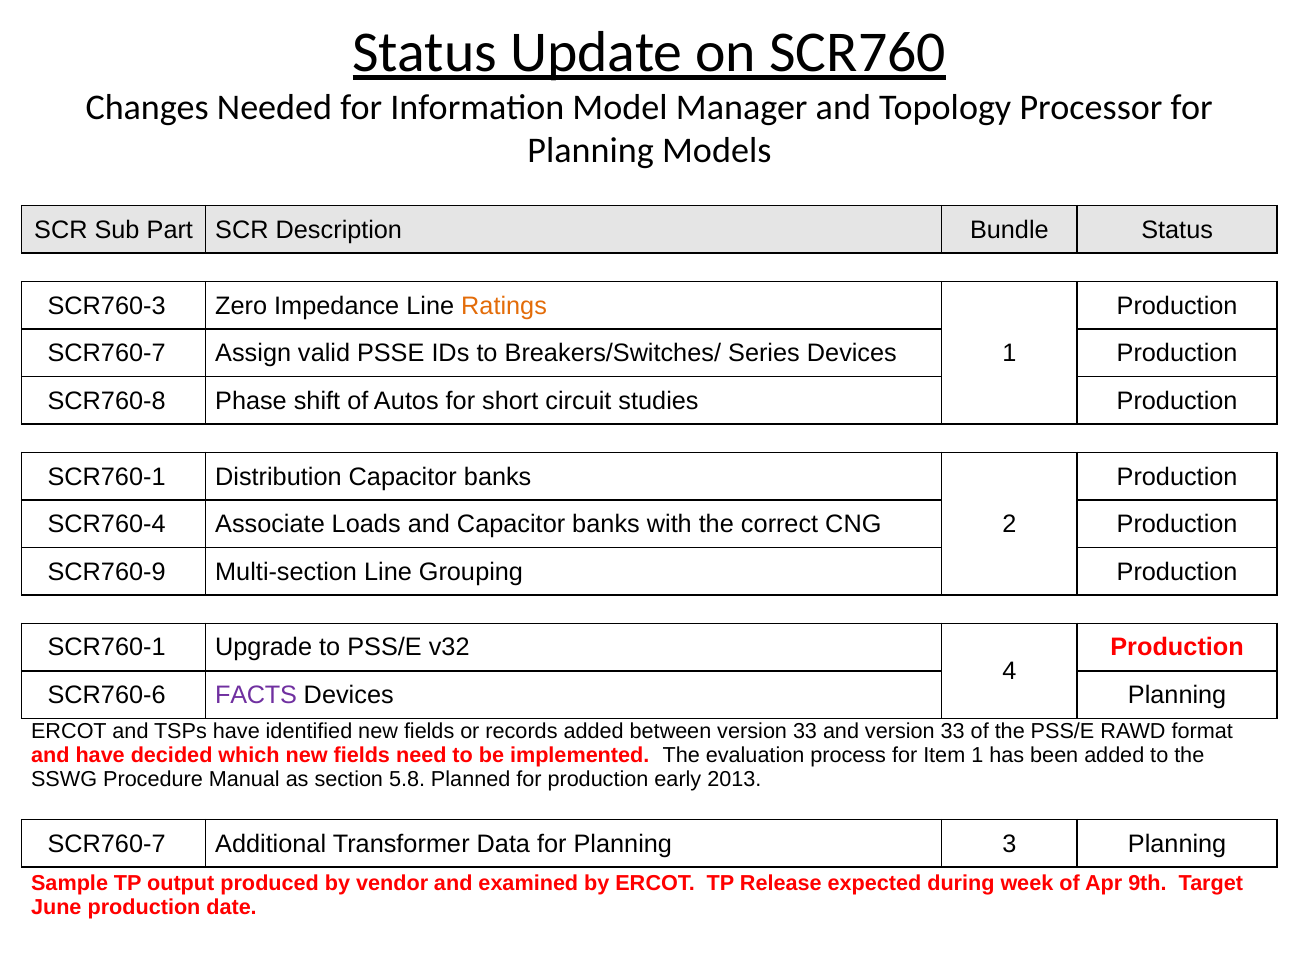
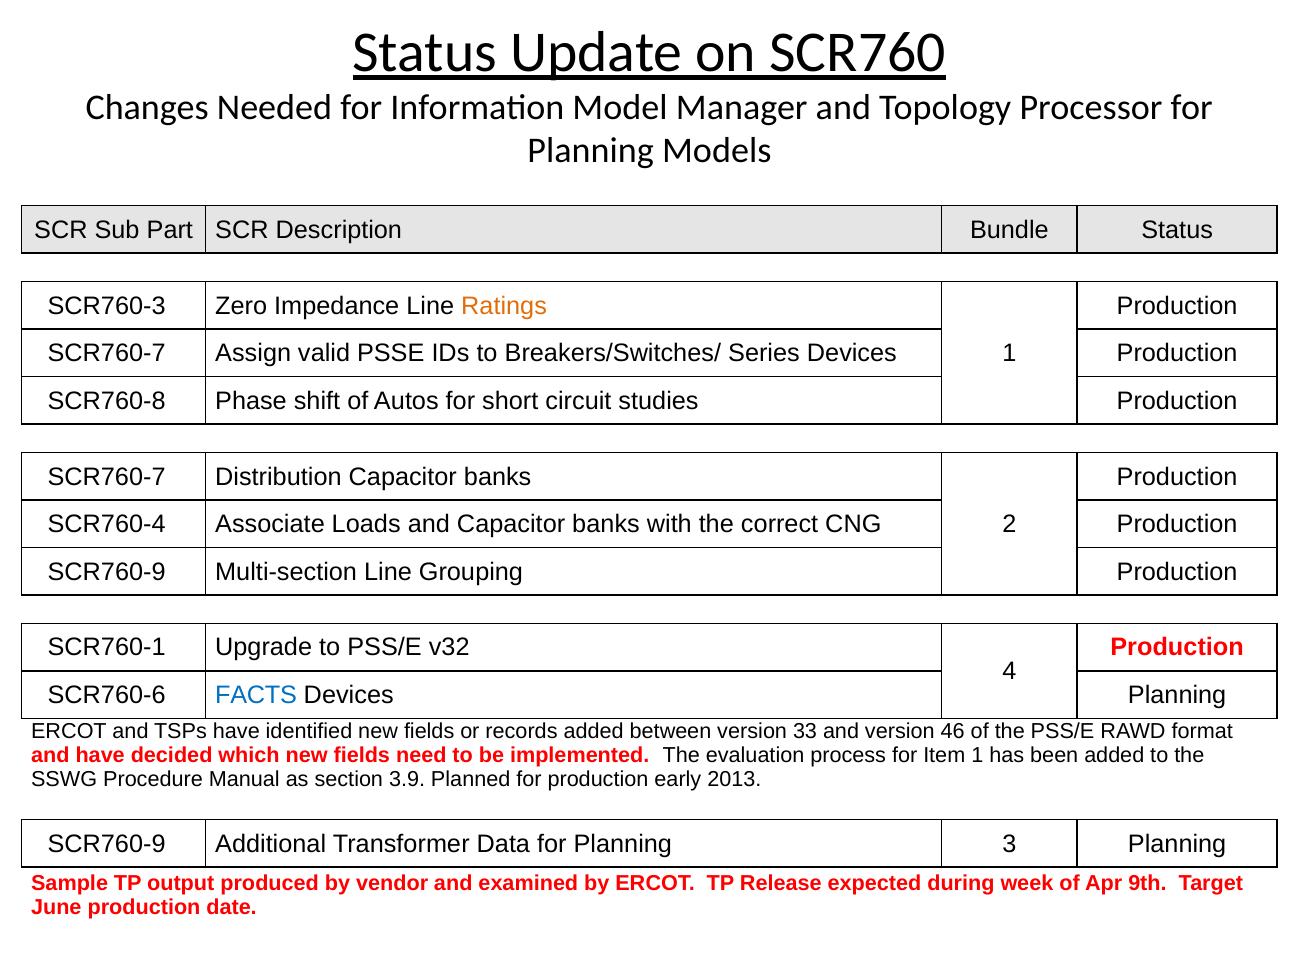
SCR760-1 at (107, 477): SCR760-1 -> SCR760-7
FACTS colour: purple -> blue
and version 33: 33 -> 46
5.8: 5.8 -> 3.9
SCR760-7 at (107, 844): SCR760-7 -> SCR760-9
